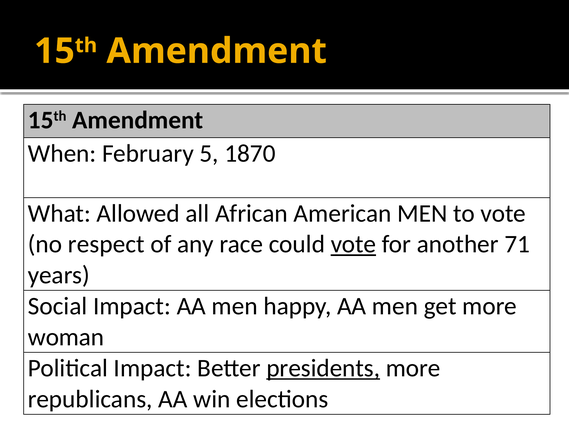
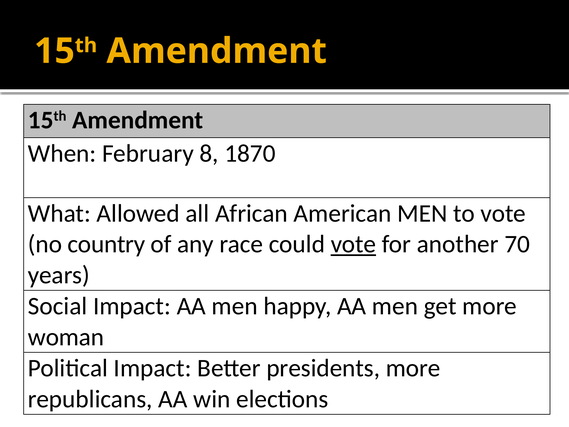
5: 5 -> 8
respect: respect -> country
71: 71 -> 70
presidents underline: present -> none
